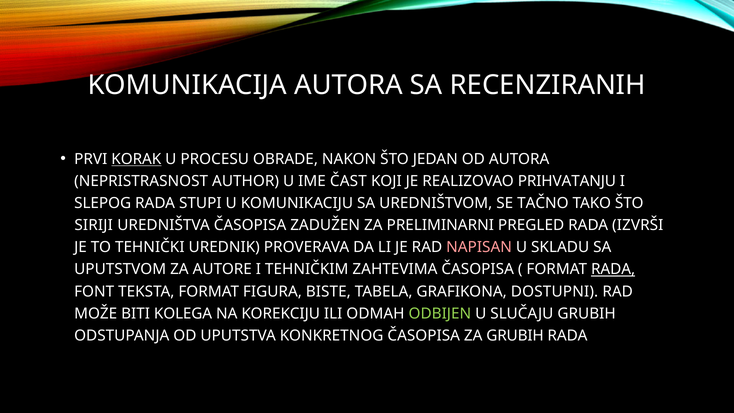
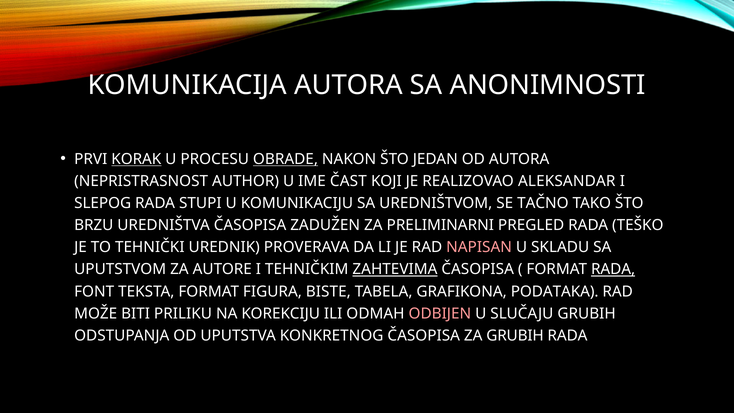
RECENZIRANIH: RECENZIRANIH -> ANONIMNOSTI
OBRADE underline: none -> present
PRIHVATANJU: PRIHVATANJU -> ALEKSANDAR
SIRIJI: SIRIJI -> BRZU
IZVRŠI: IZVRŠI -> TEŠKO
ZAHTEVIMA underline: none -> present
DOSTUPNI: DOSTUPNI -> PODATAKA
KOLEGA: KOLEGA -> PRILIKU
ODBIJEN colour: light green -> pink
